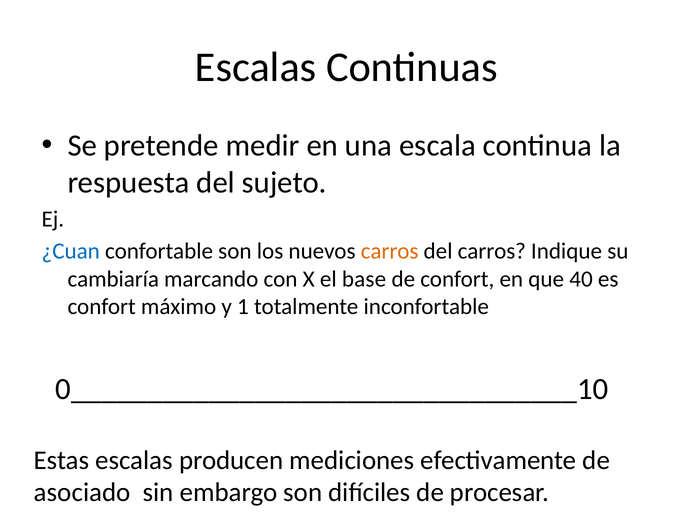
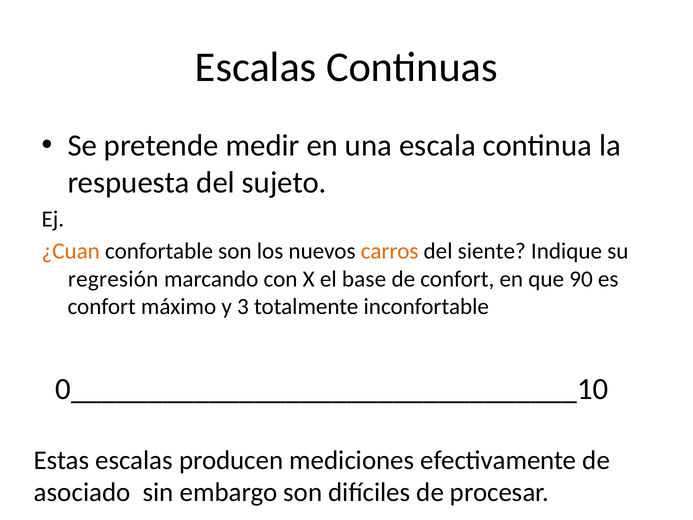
¿Cuan colour: blue -> orange
del carros: carros -> siente
cambiaría: cambiaría -> regresión
40: 40 -> 90
1: 1 -> 3
